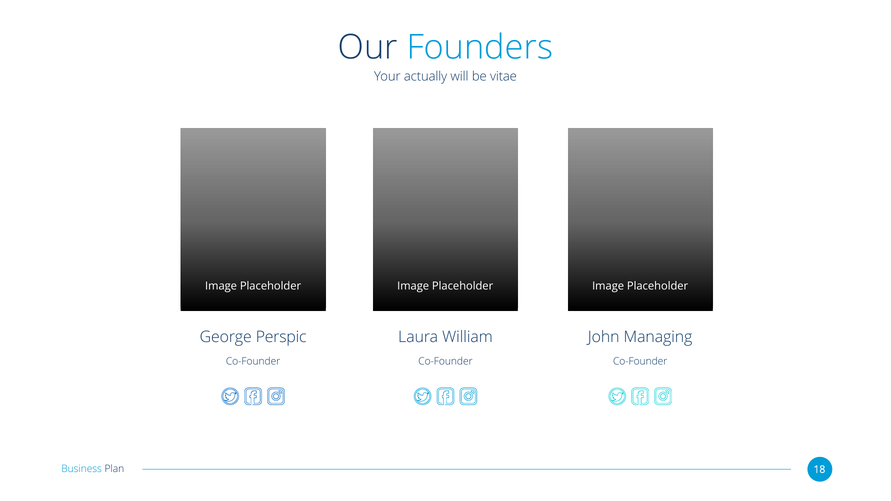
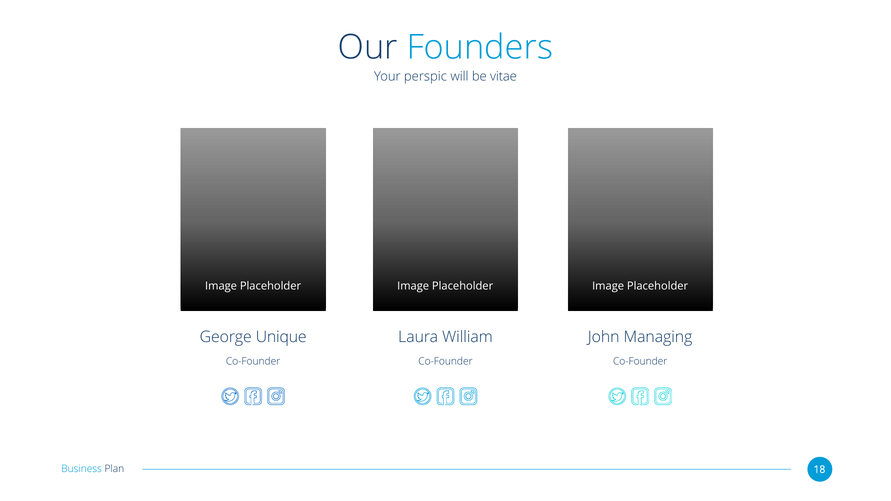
actually: actually -> perspic
Perspic: Perspic -> Unique
